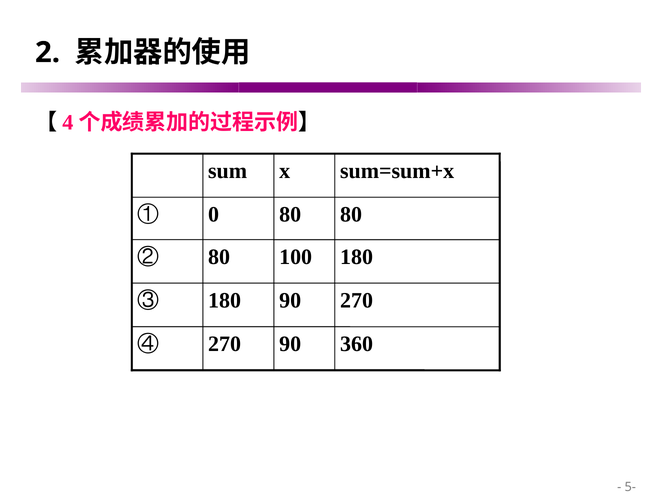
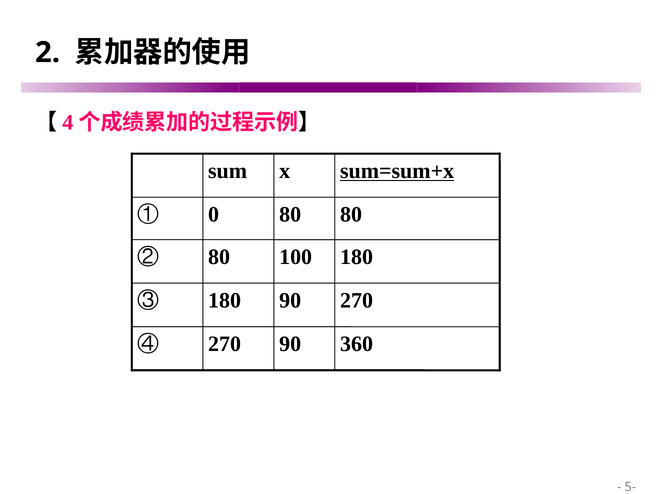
sum=sum+x underline: none -> present
